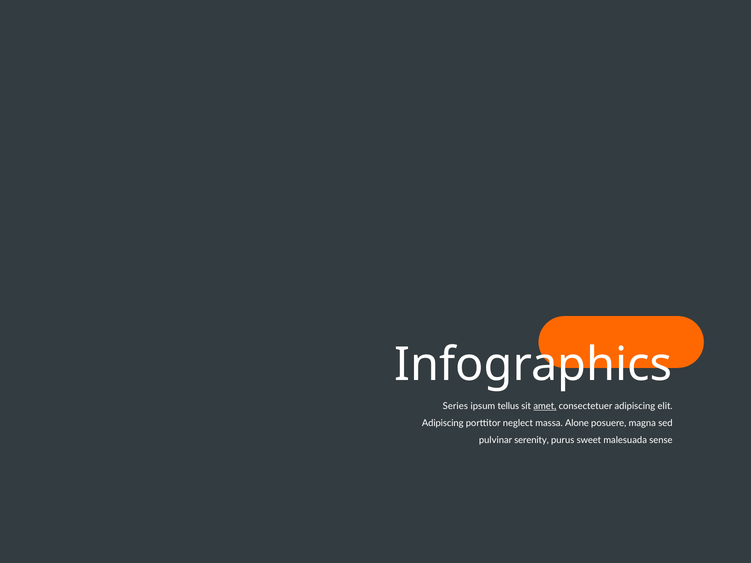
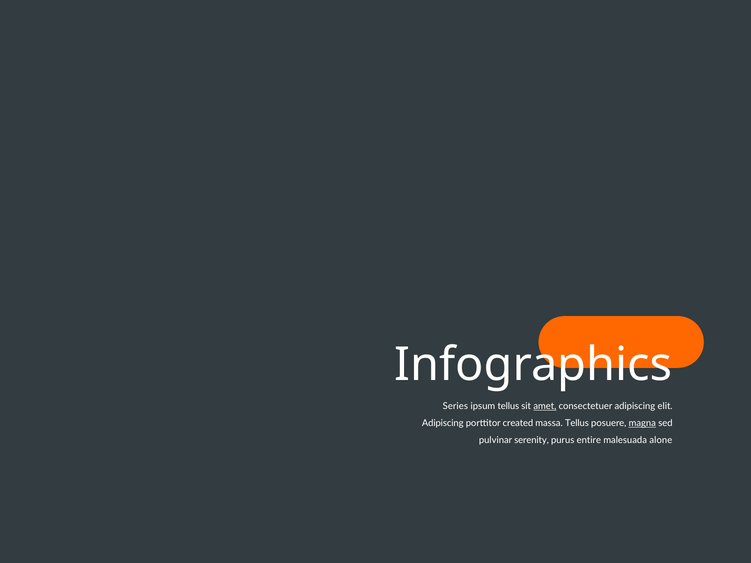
neglect: neglect -> created
massa Alone: Alone -> Tellus
magna underline: none -> present
sweet: sweet -> entire
sense: sense -> alone
